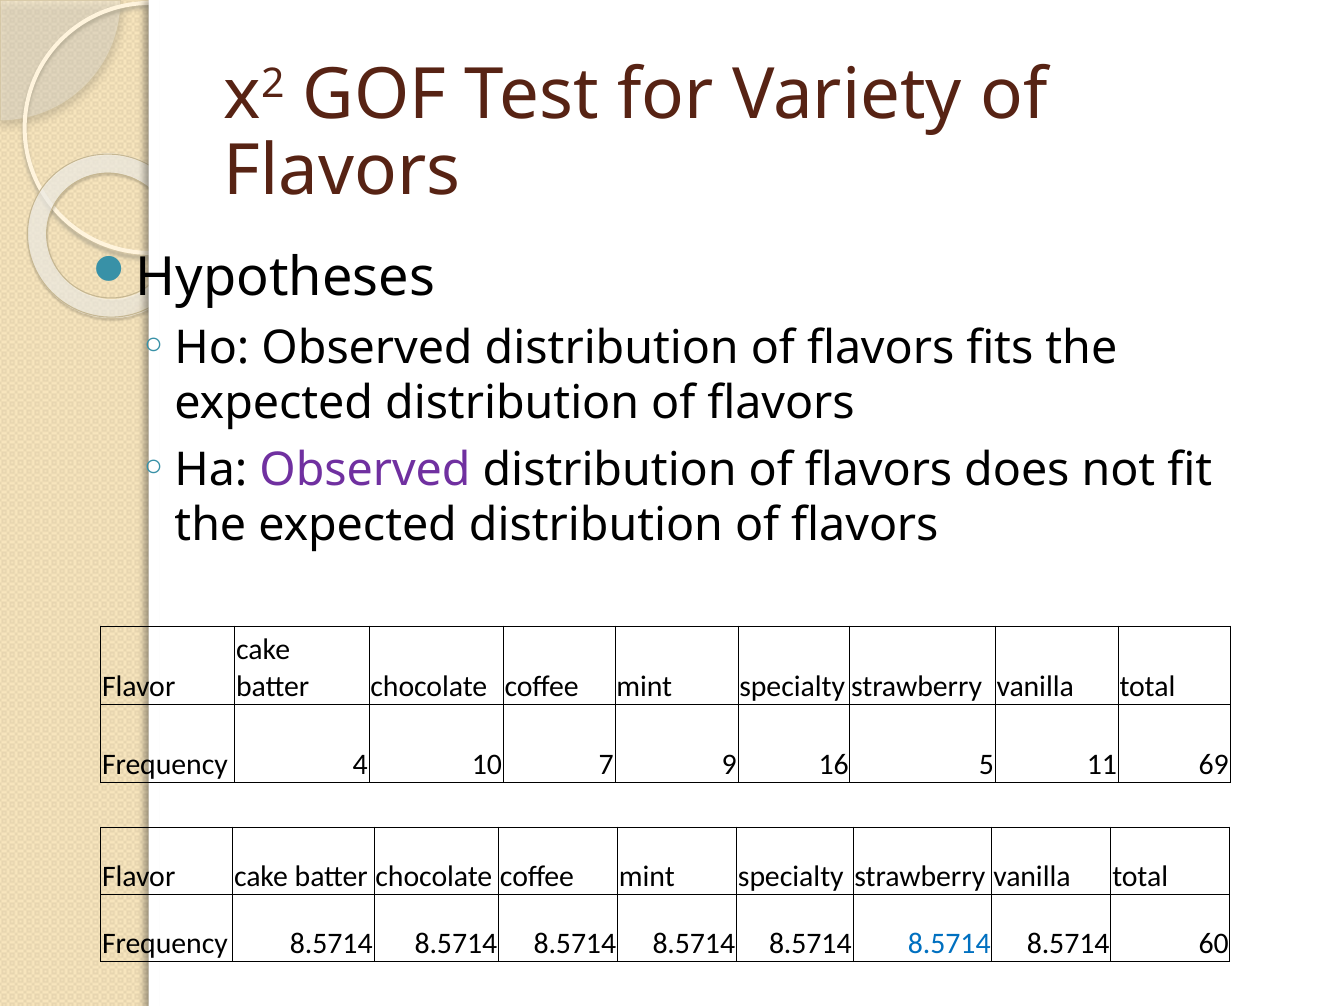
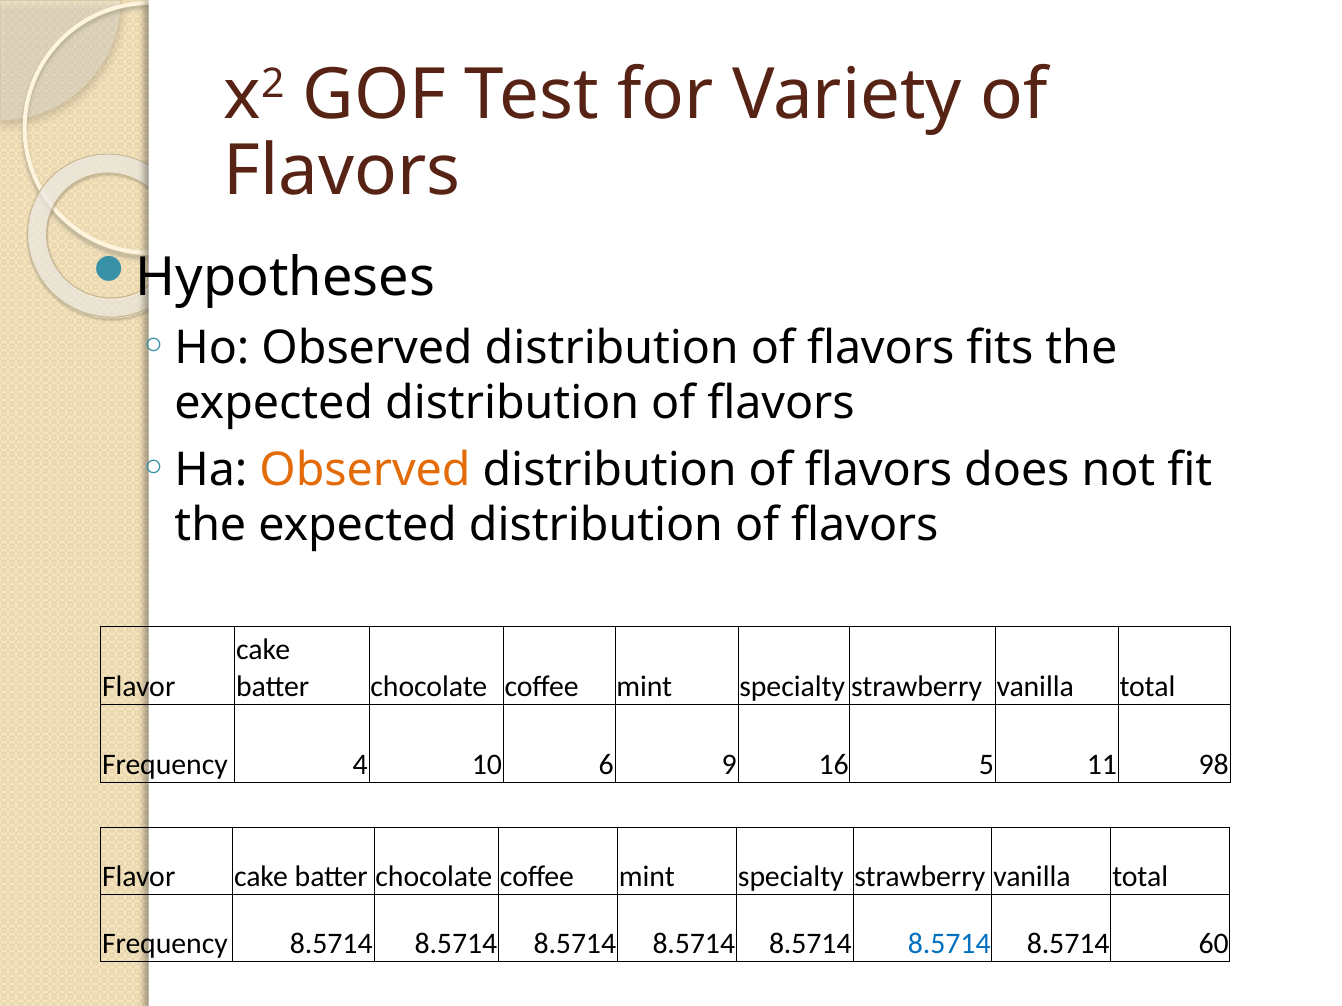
Observed at (365, 470) colour: purple -> orange
7: 7 -> 6
69: 69 -> 98
